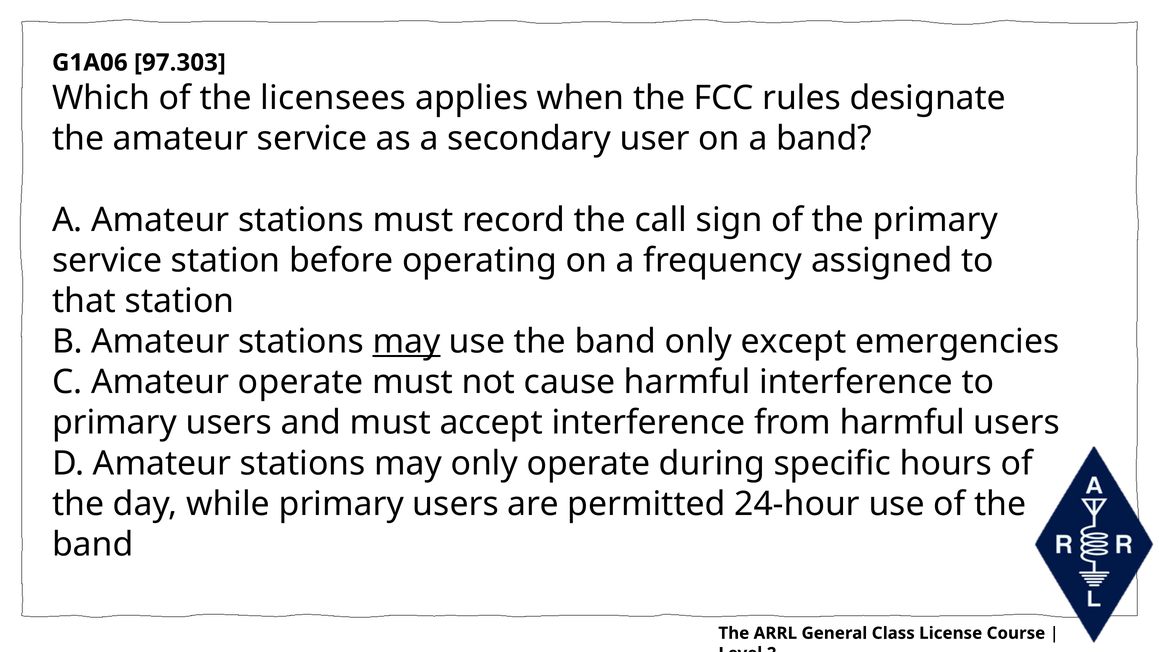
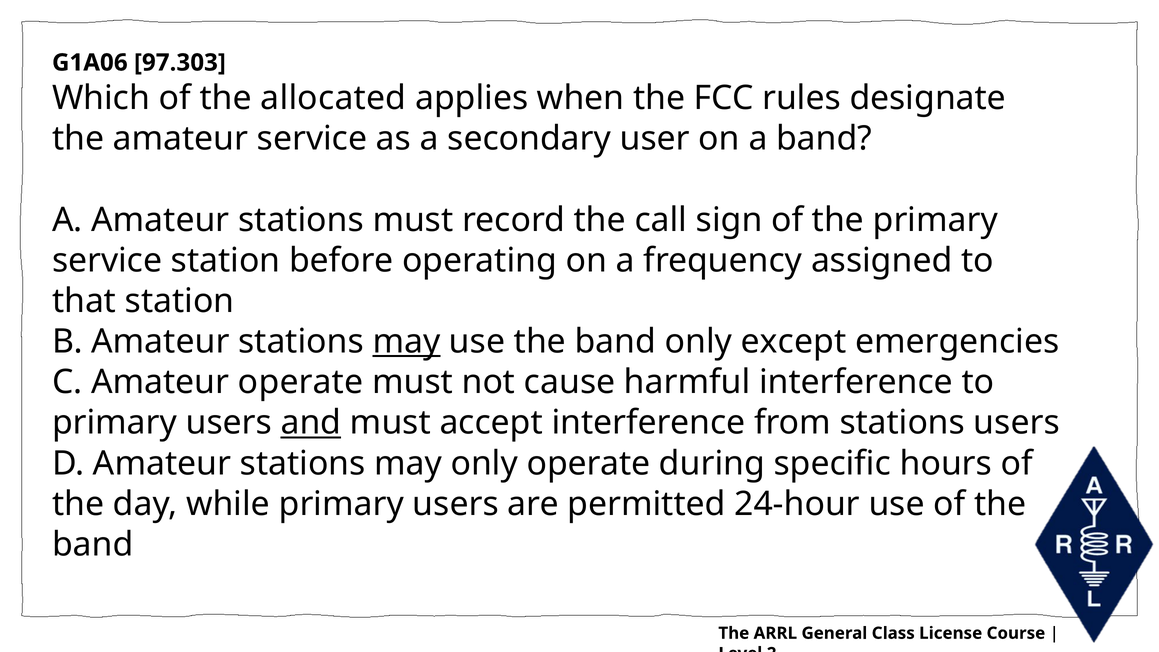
licensees: licensees -> allocated
and underline: none -> present
from harmful: harmful -> stations
